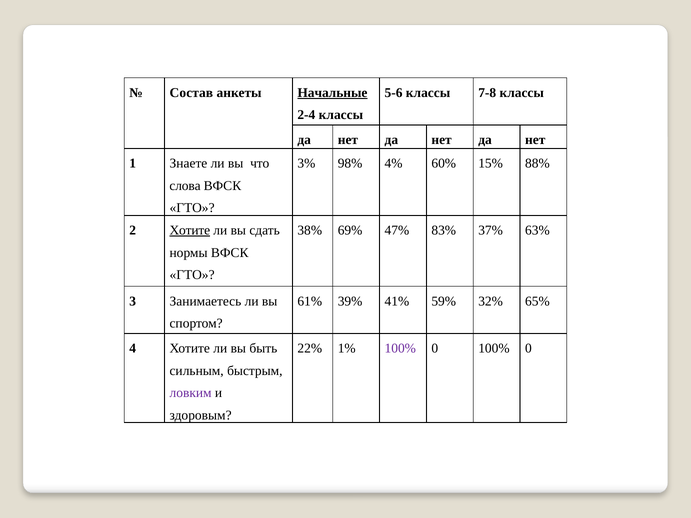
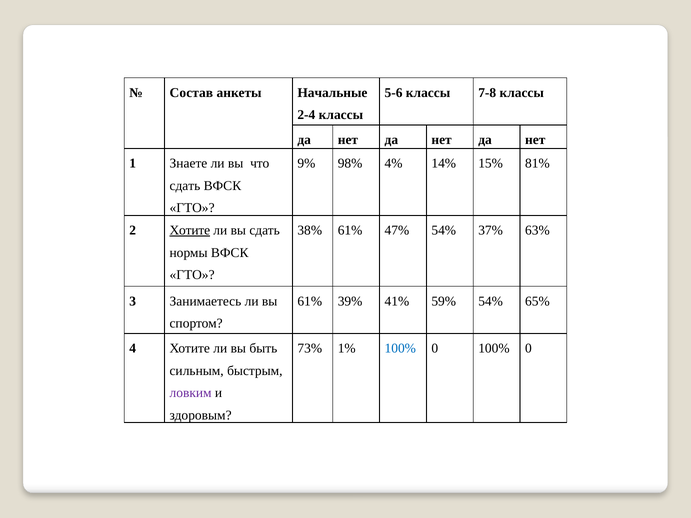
Начальные underline: present -> none
3%: 3% -> 9%
60%: 60% -> 14%
88%: 88% -> 81%
слова at (185, 186): слова -> сдать
38% 69%: 69% -> 61%
47% 83%: 83% -> 54%
59% 32%: 32% -> 54%
22%: 22% -> 73%
100% at (400, 349) colour: purple -> blue
